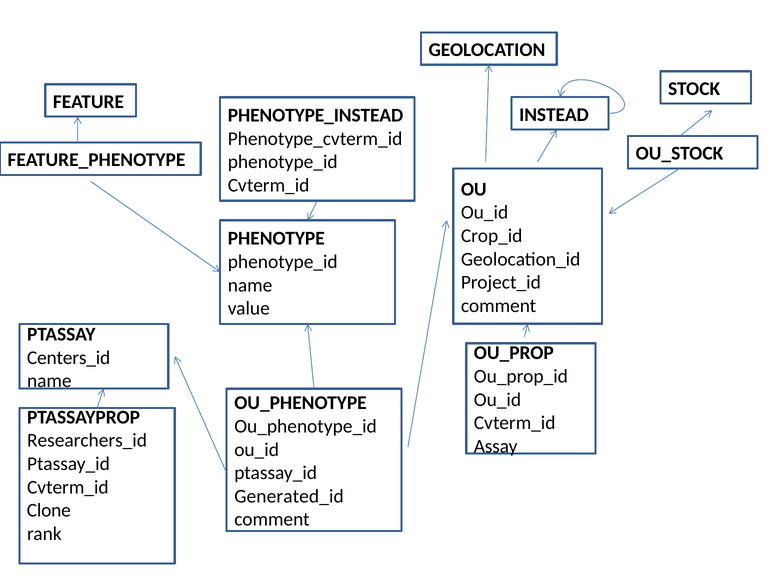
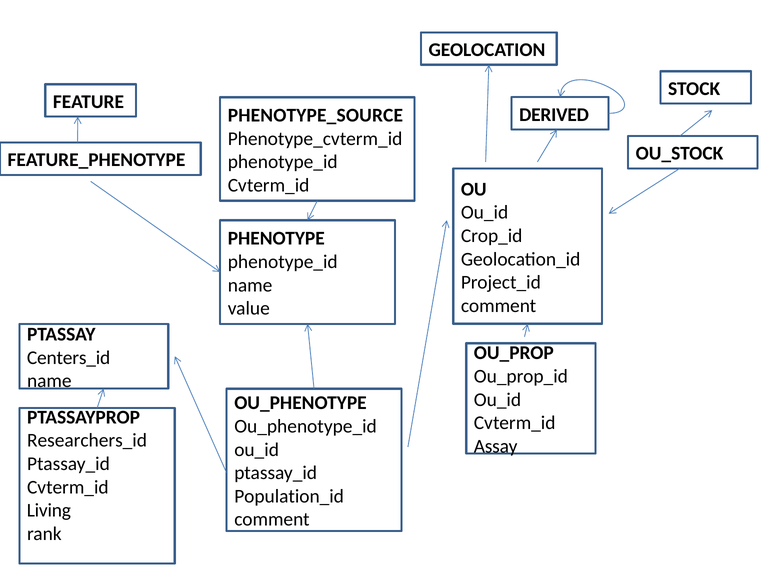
INSTEAD: INSTEAD -> DERIVED
PHENOTYPE_INSTEAD: PHENOTYPE_INSTEAD -> PHENOTYPE_SOURCE
Generated_id: Generated_id -> Population_id
Clone: Clone -> Living
